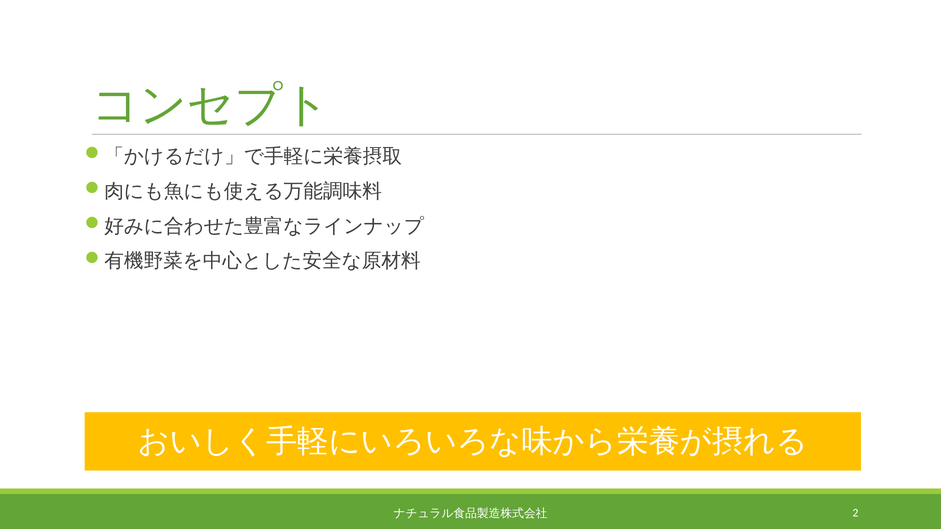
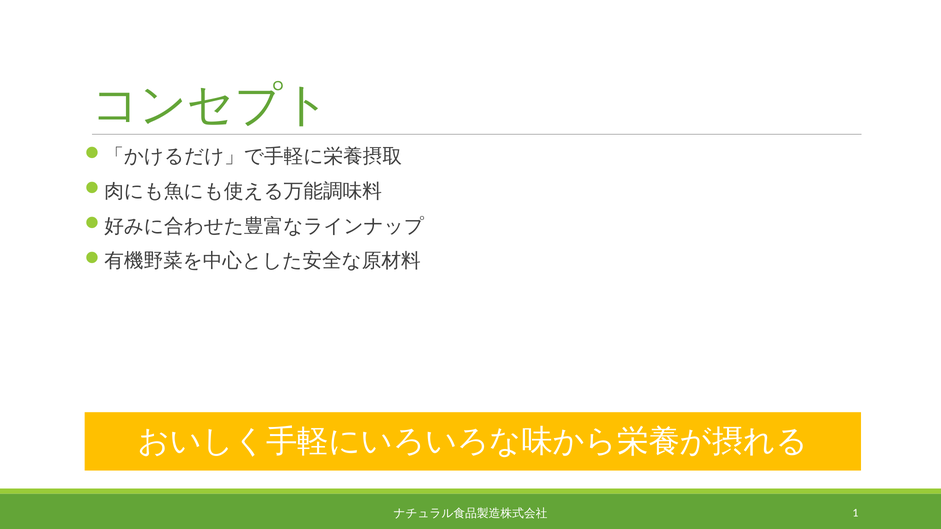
2: 2 -> 1
